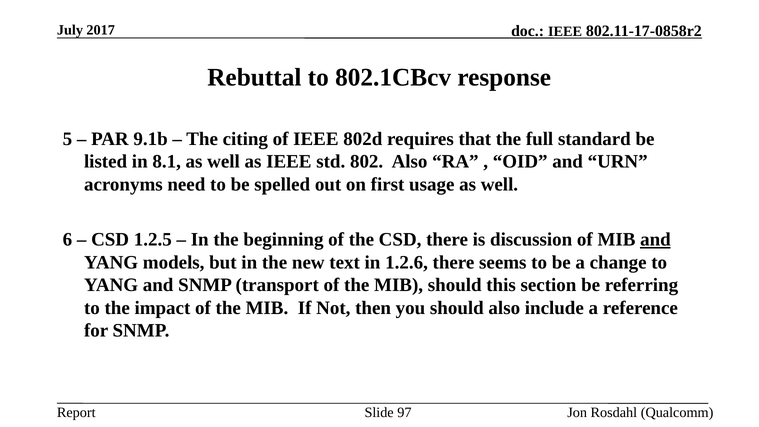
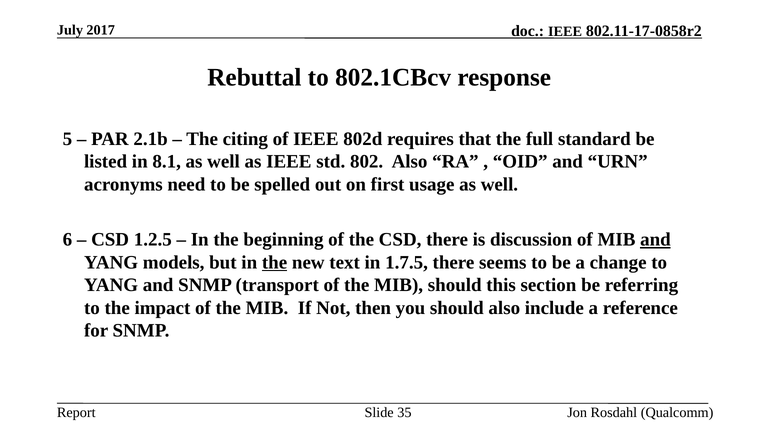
9.1b: 9.1b -> 2.1b
the at (275, 262) underline: none -> present
1.2.6: 1.2.6 -> 1.7.5
97: 97 -> 35
